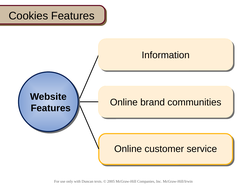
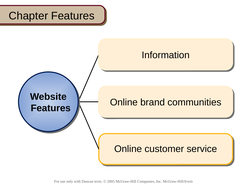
Cookies: Cookies -> Chapter
